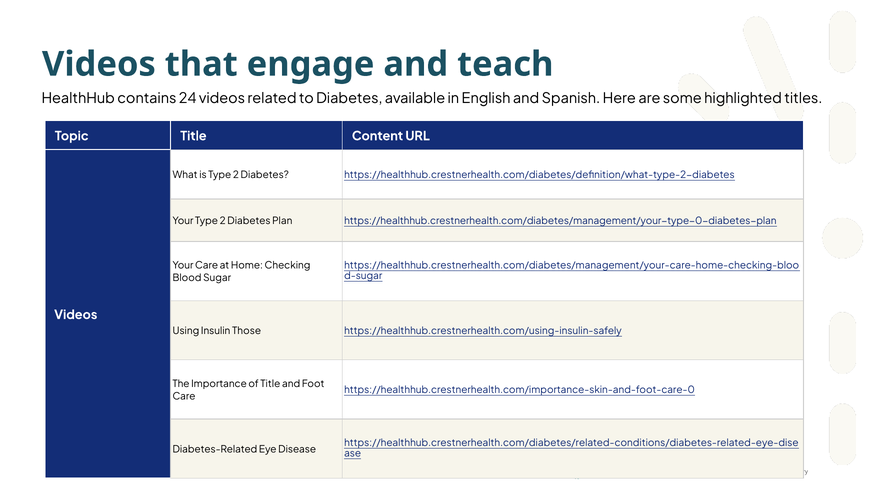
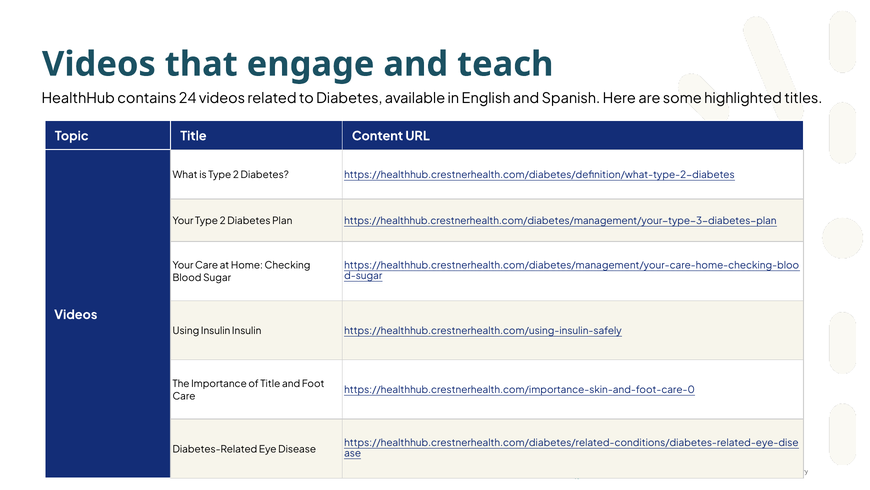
https://healthhub.crestnerhealth.com/diabetes/management/your-type-0-diabetes-plan: https://healthhub.crestnerhealth.com/diabetes/management/your-type-0-diabetes-plan -> https://healthhub.crestnerhealth.com/diabetes/management/your-type-3-diabetes-plan
Insulin Those: Those -> Insulin
